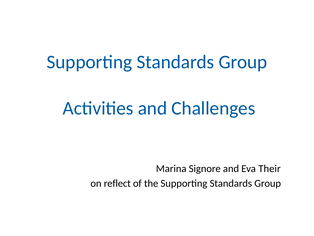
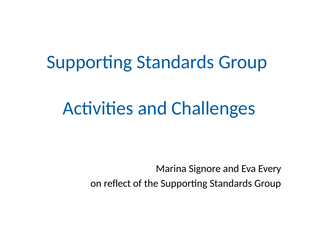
Their: Their -> Every
